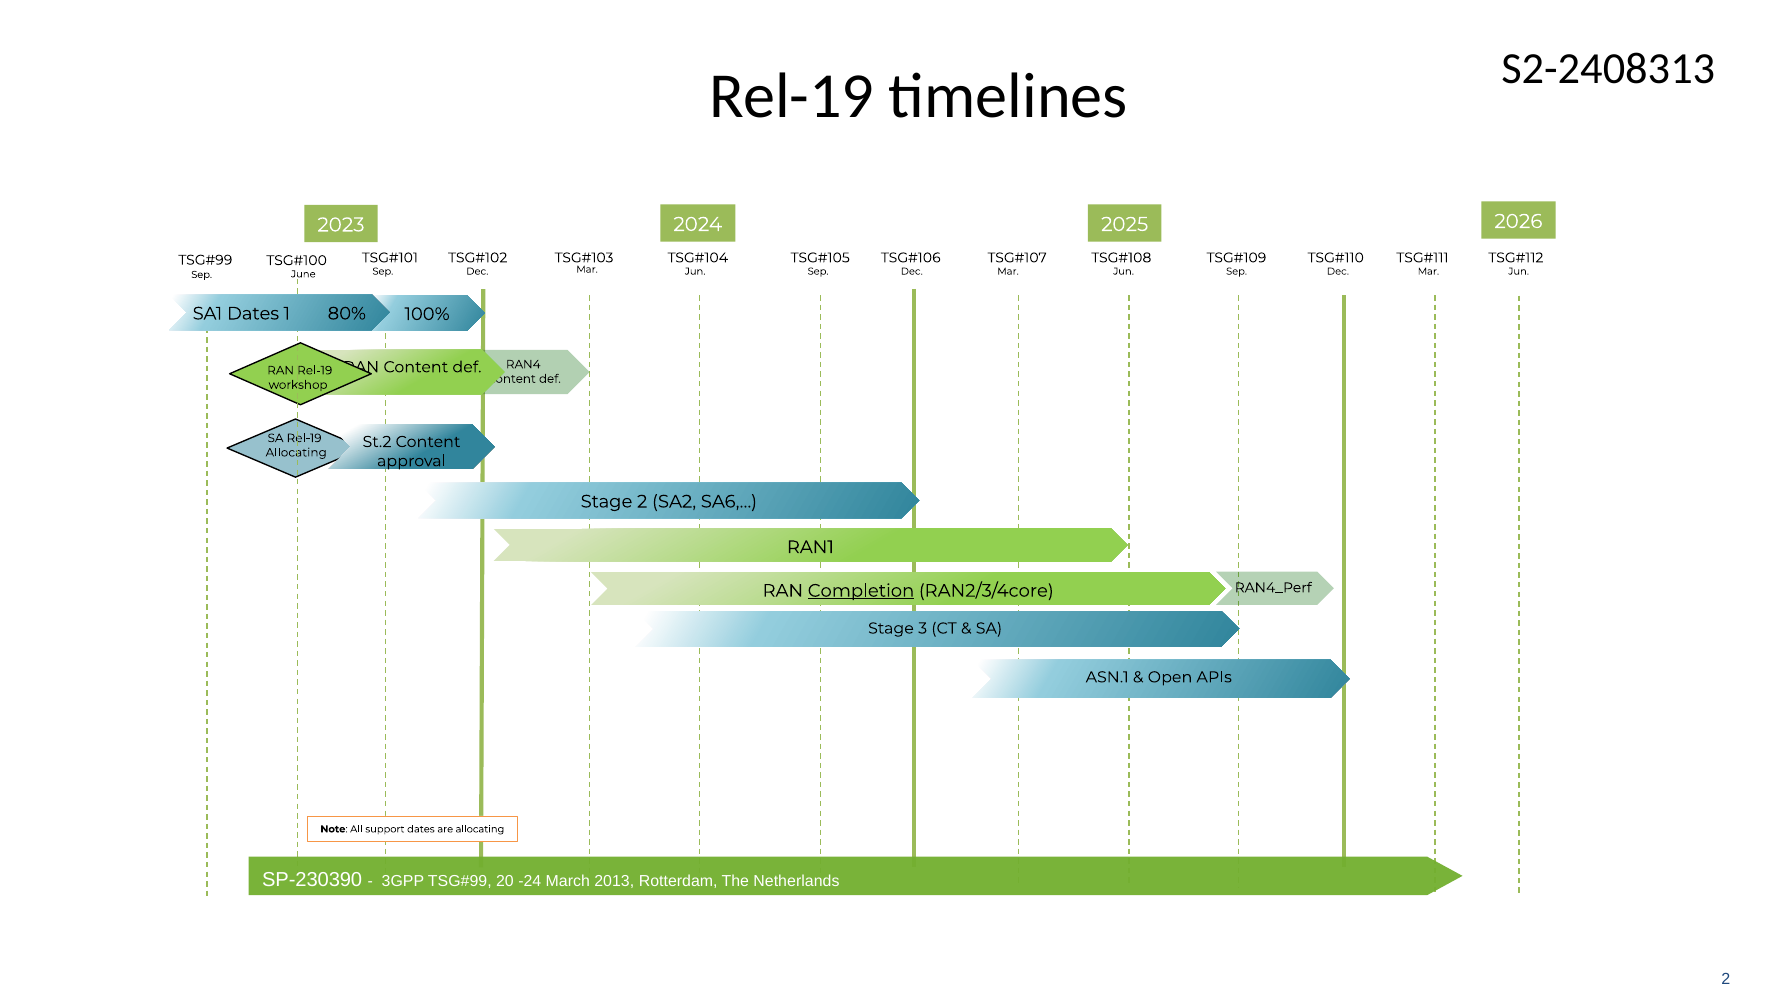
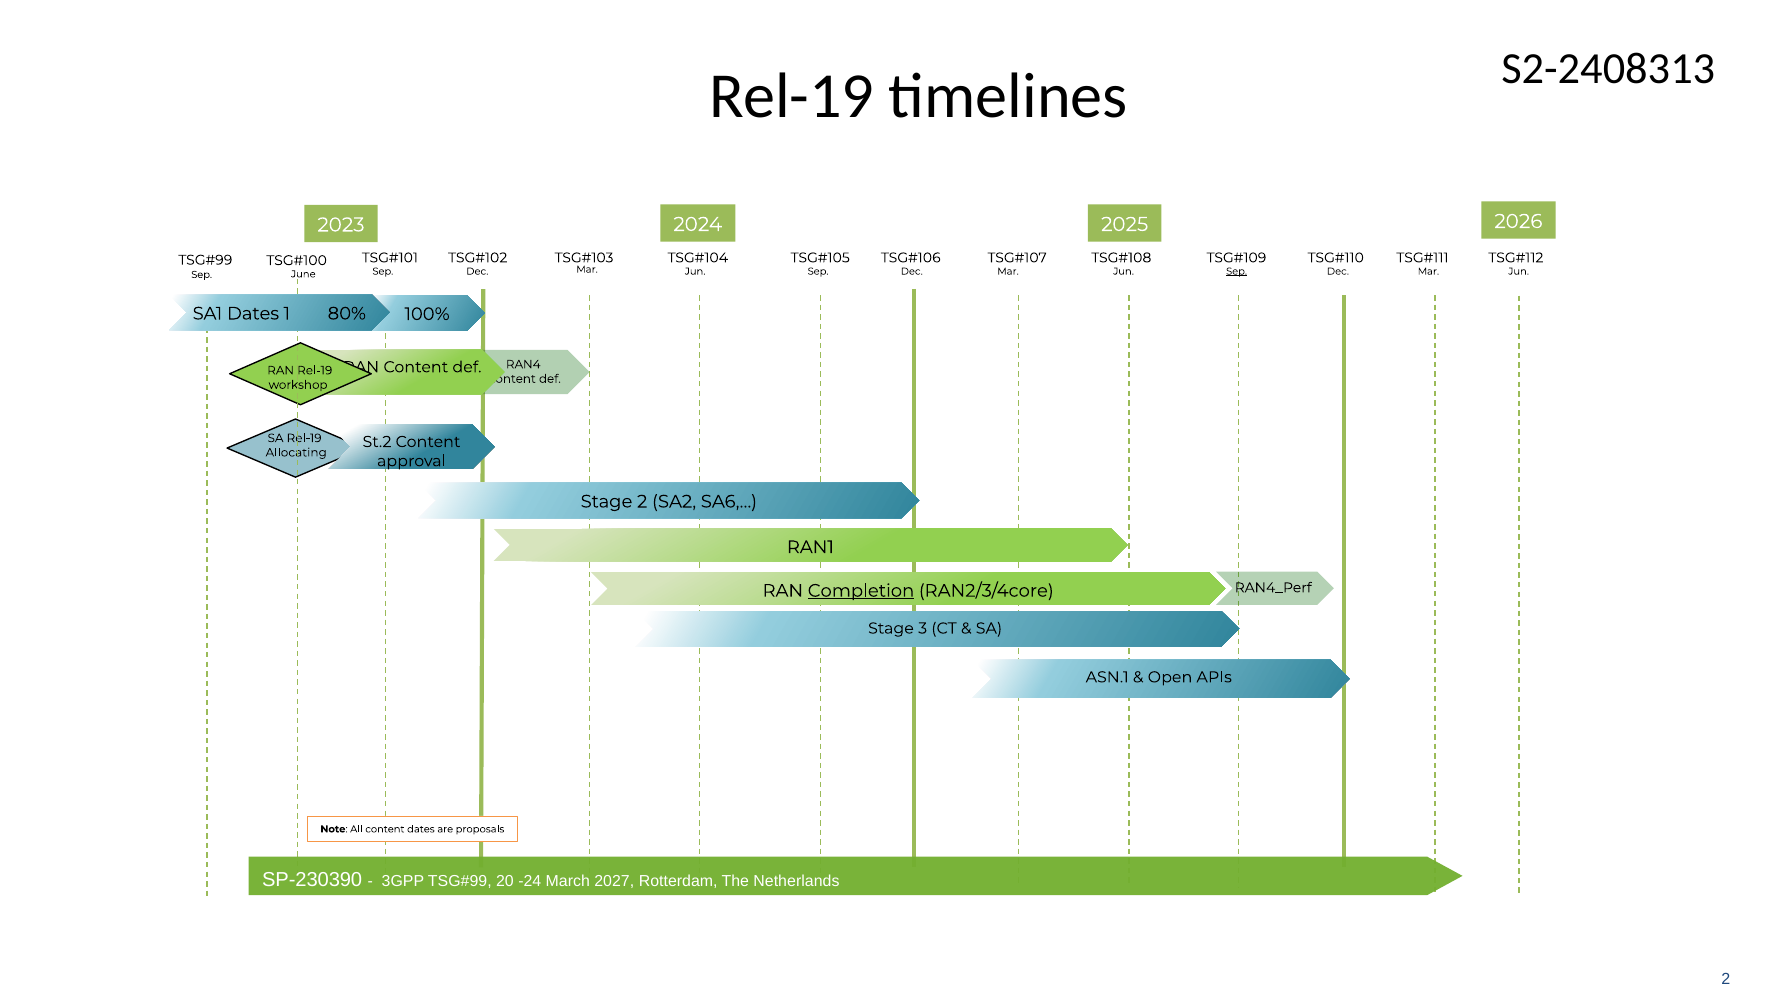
Sep at (1237, 271) underline: none -> present
All support: support -> content
are allocating: allocating -> proposals
2013: 2013 -> 2027
